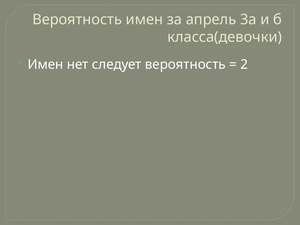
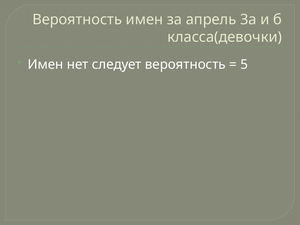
2: 2 -> 5
